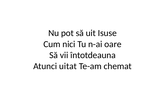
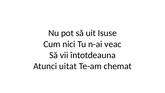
oare: oare -> veac
